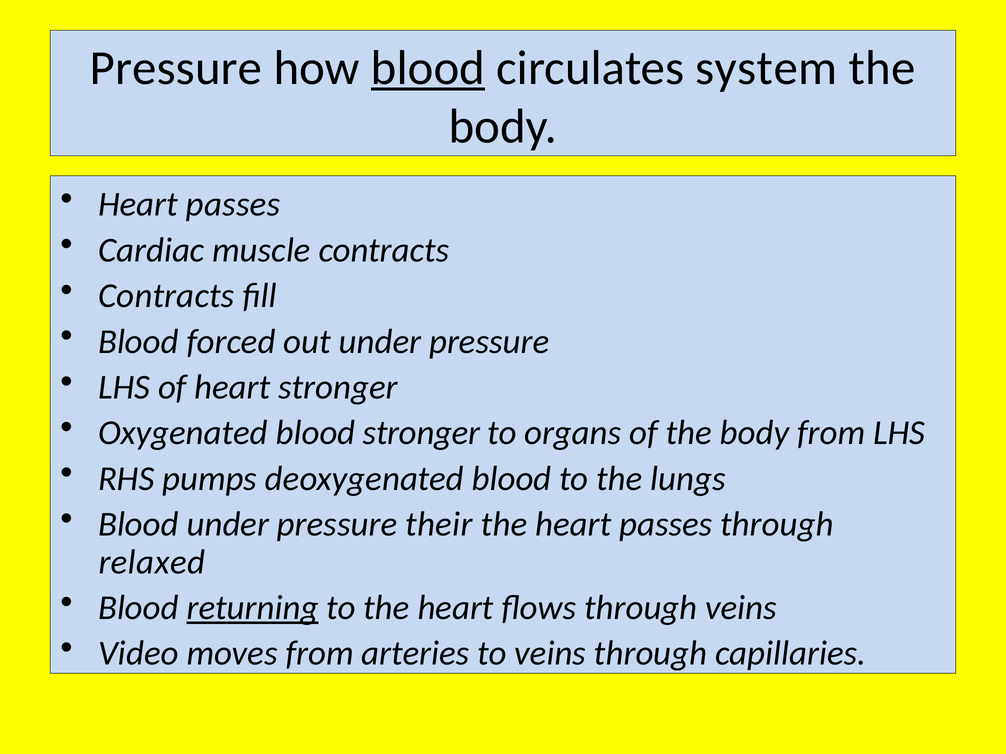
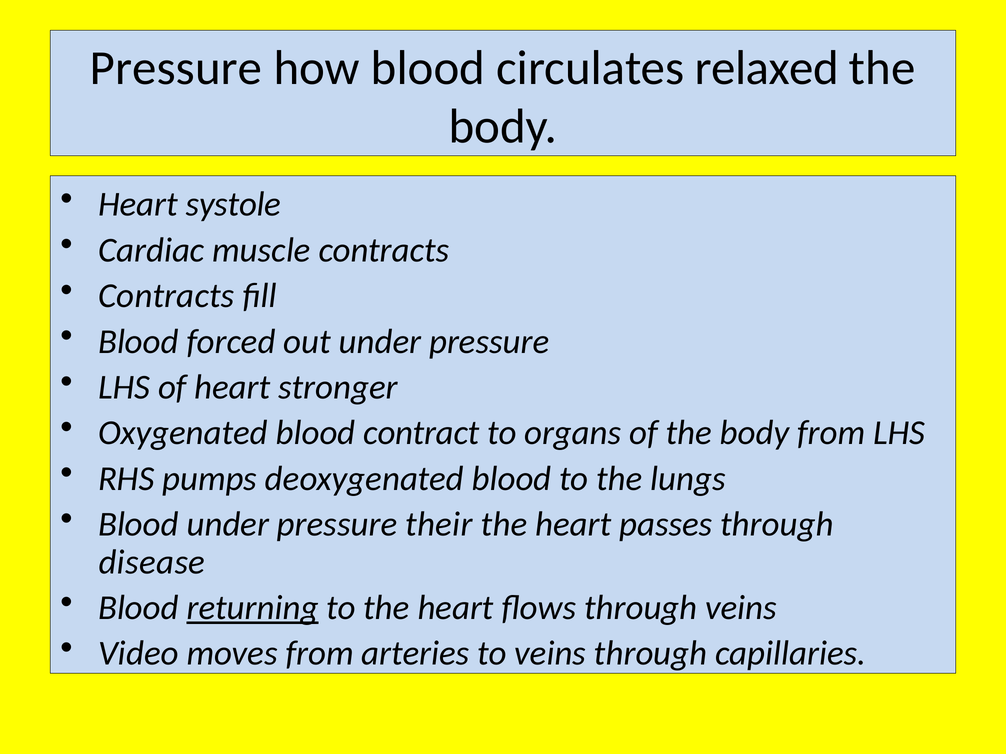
blood at (428, 68) underline: present -> none
system: system -> relaxed
passes at (233, 204): passes -> systole
blood stronger: stronger -> contract
relaxed: relaxed -> disease
